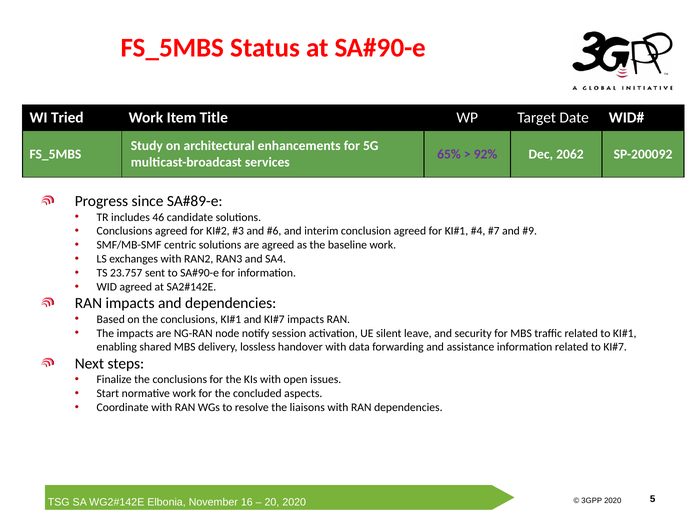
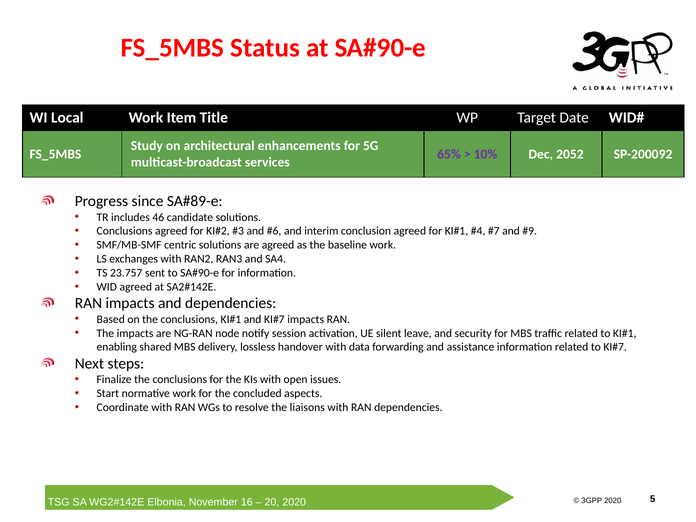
Tried: Tried -> Local
92%: 92% -> 10%
2062: 2062 -> 2052
